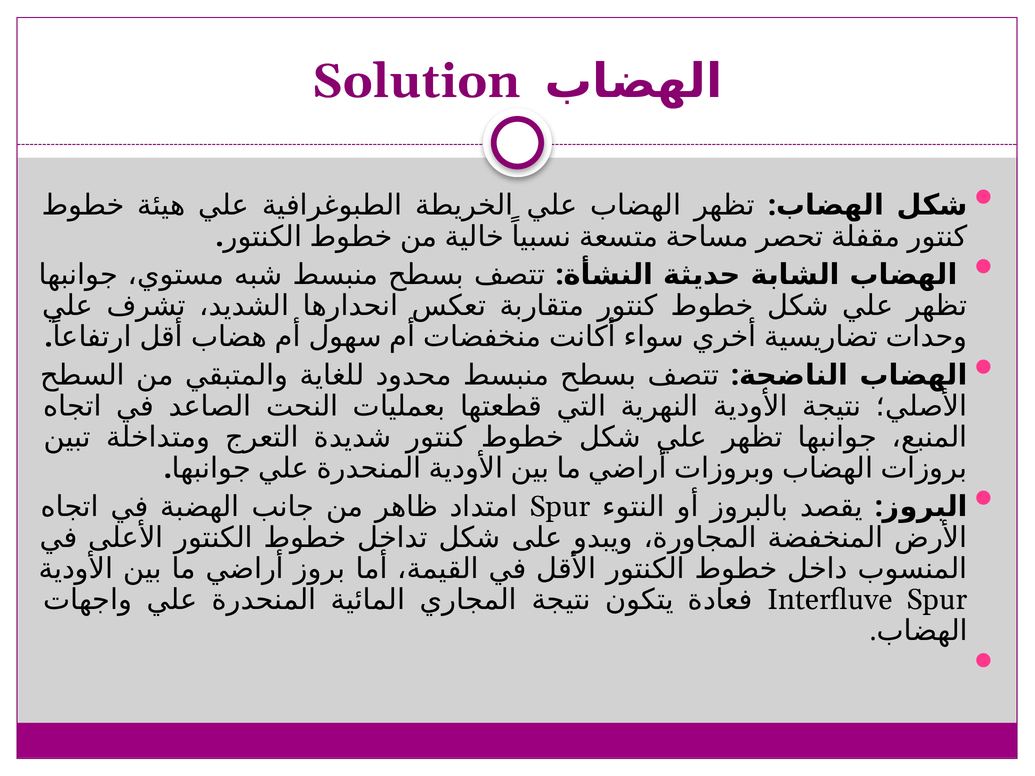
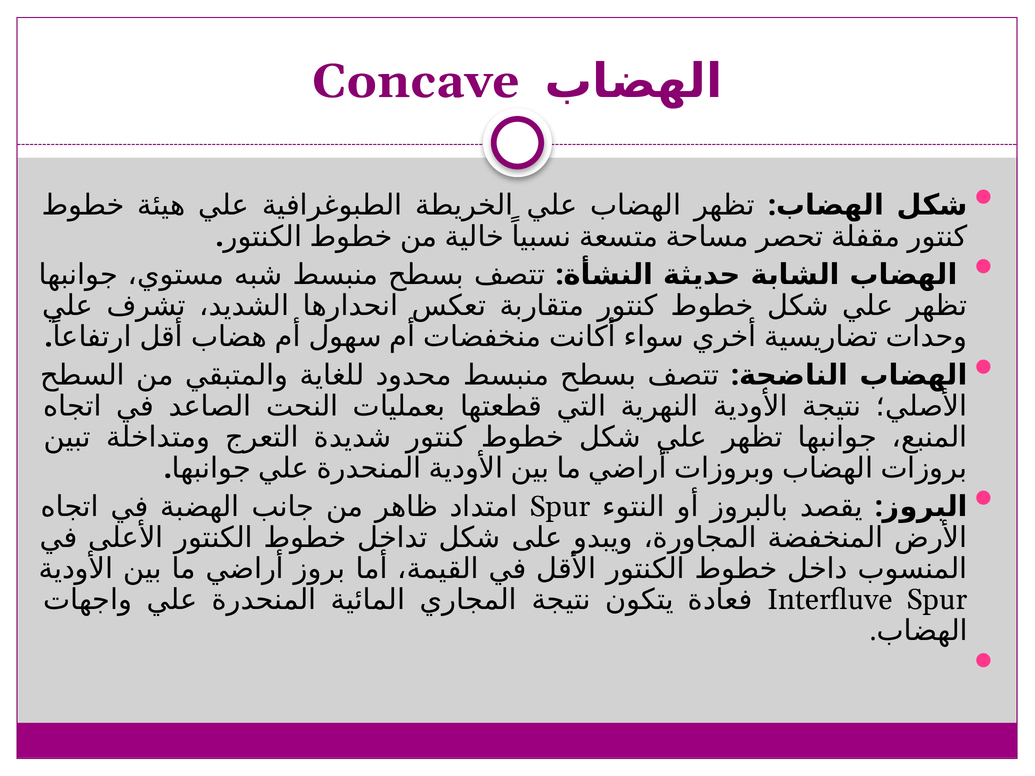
Solution: Solution -> Concave
